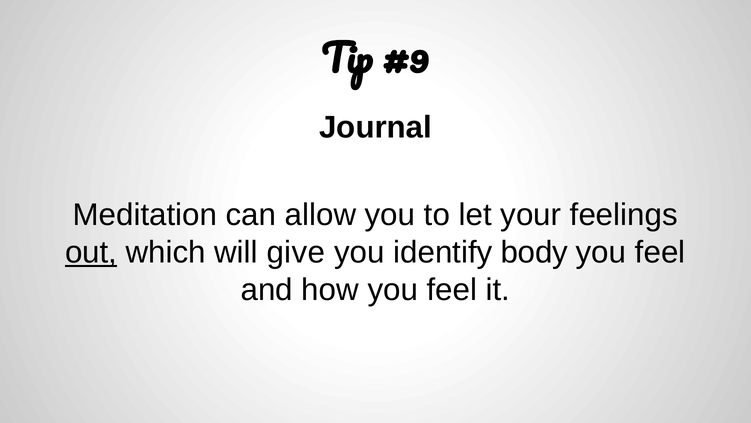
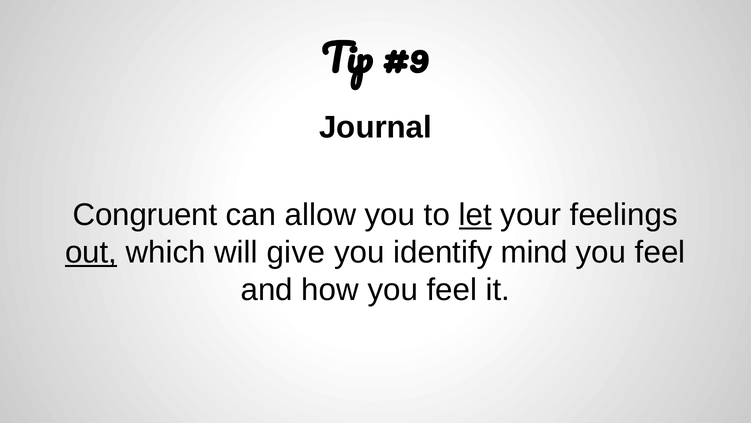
Meditation: Meditation -> Congruent
let underline: none -> present
body: body -> mind
